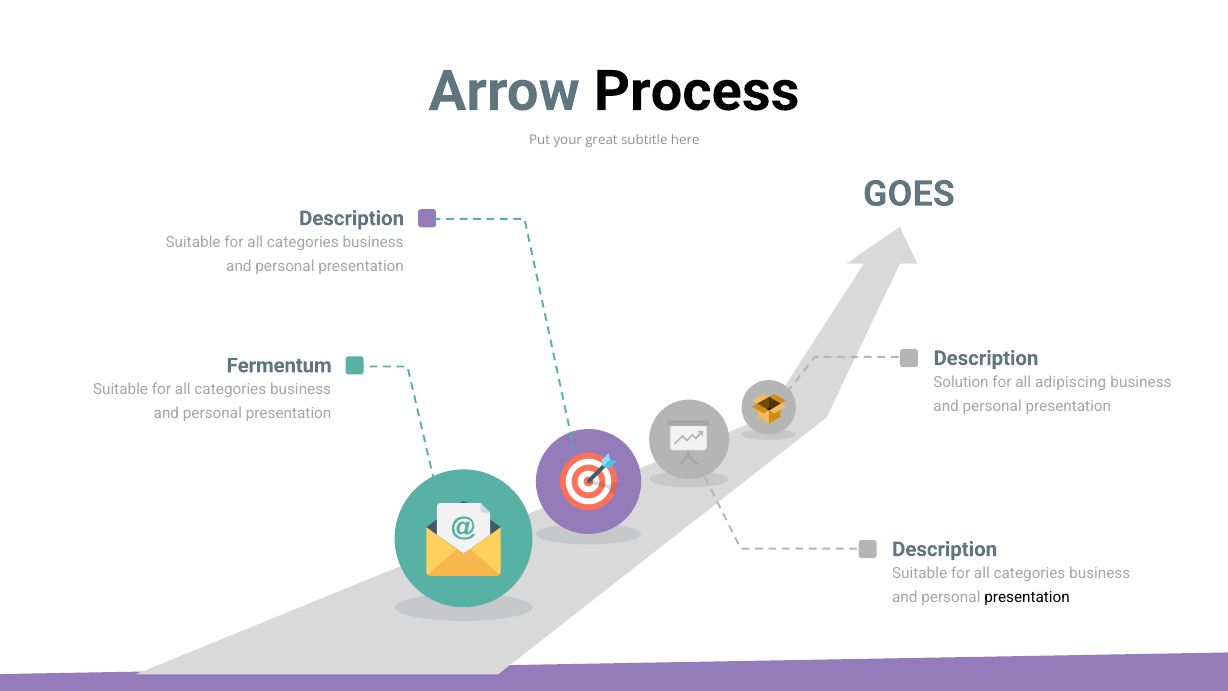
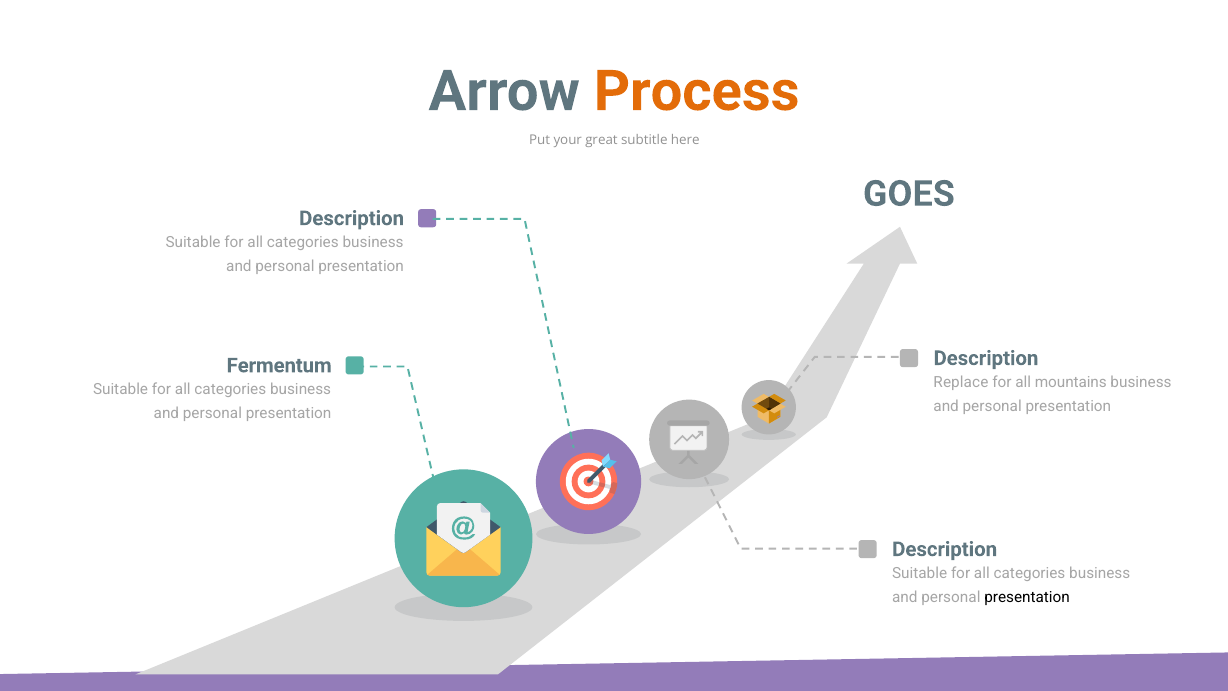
Process colour: black -> orange
Solution: Solution -> Replace
adipiscing: adipiscing -> mountains
